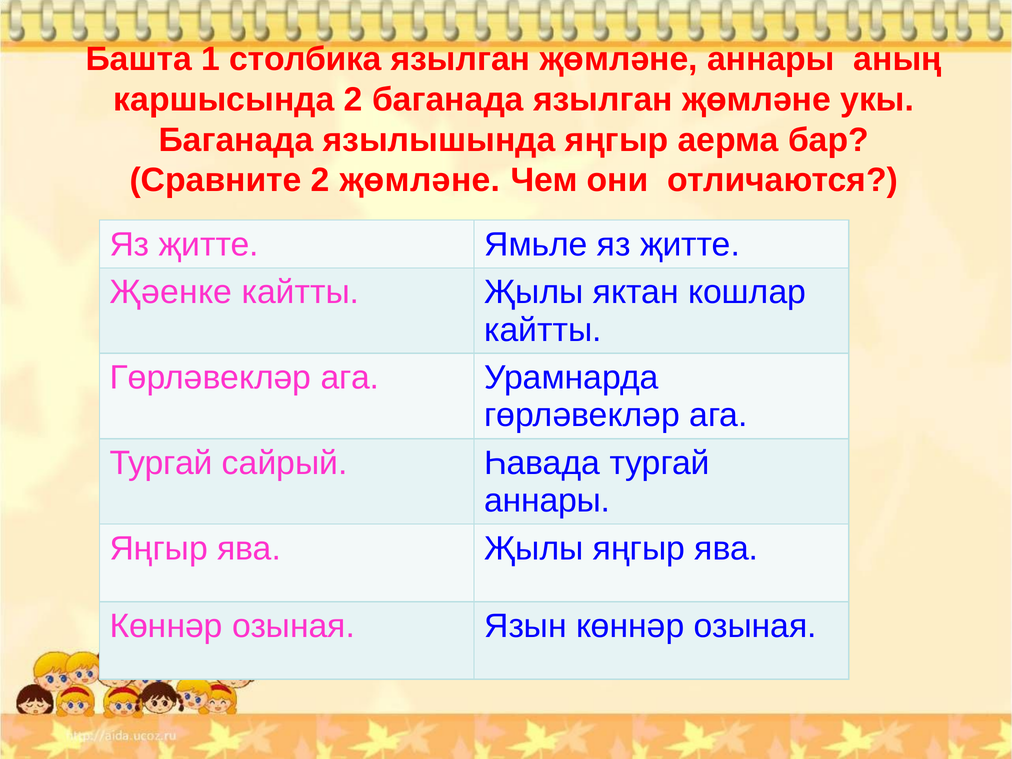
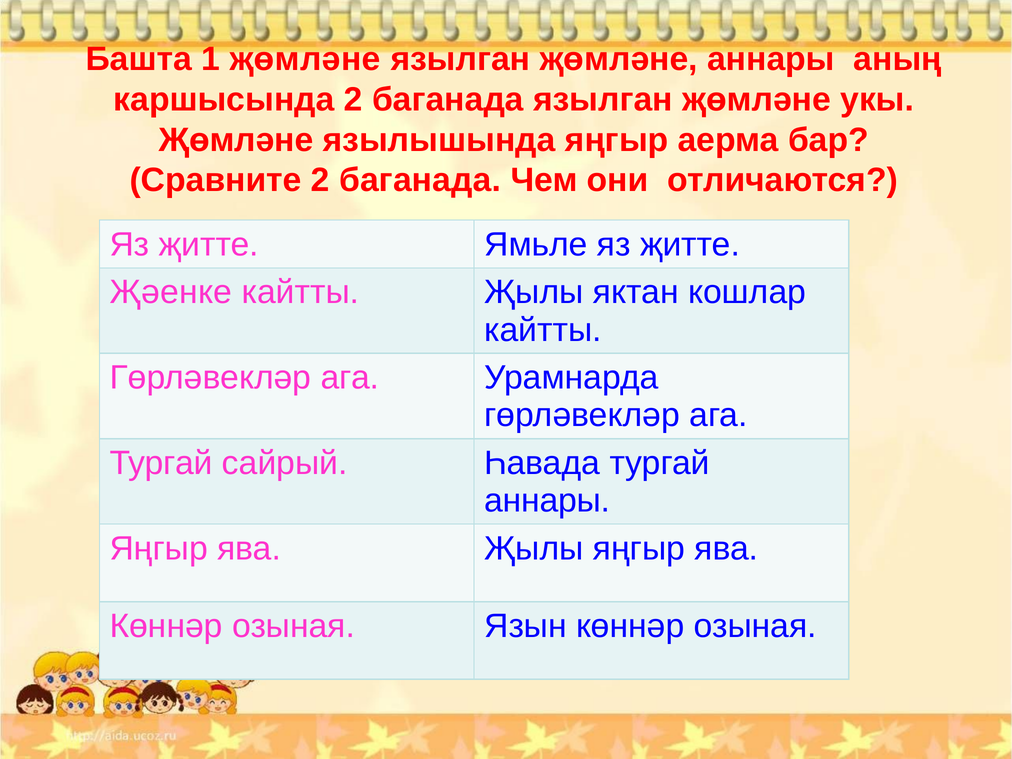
1 столбика: столбика -> җөмләне
Баганада at (236, 140): Баганада -> Җөмләне
Сравните 2 җөмләне: җөмләне -> баганада
